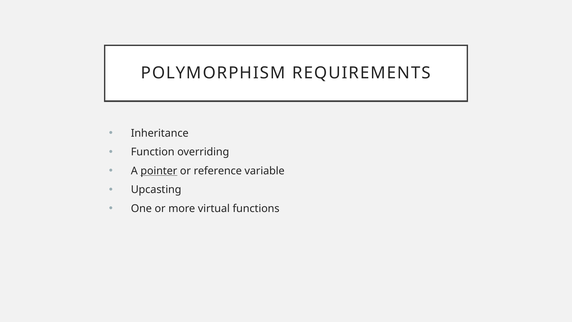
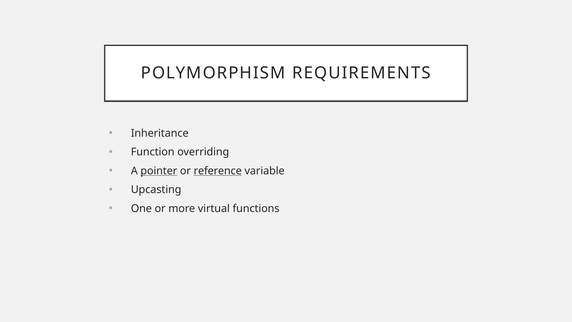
reference underline: none -> present
